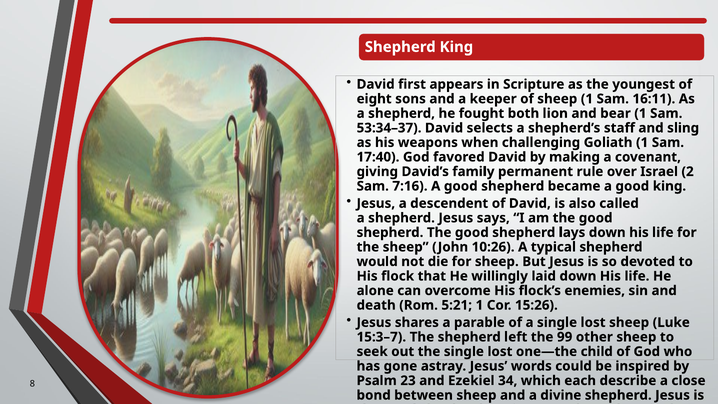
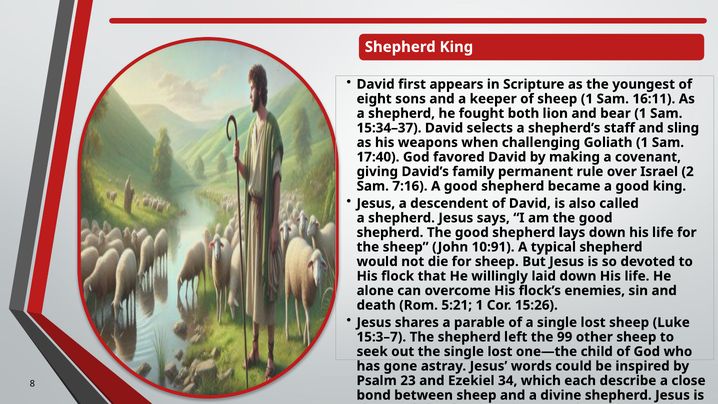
53:34–37: 53:34–37 -> 15:34–37
10:26: 10:26 -> 10:91
